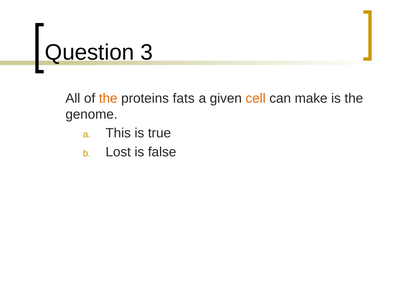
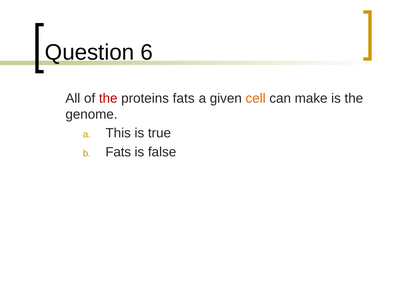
3: 3 -> 6
the at (108, 98) colour: orange -> red
Lost at (118, 152): Lost -> Fats
